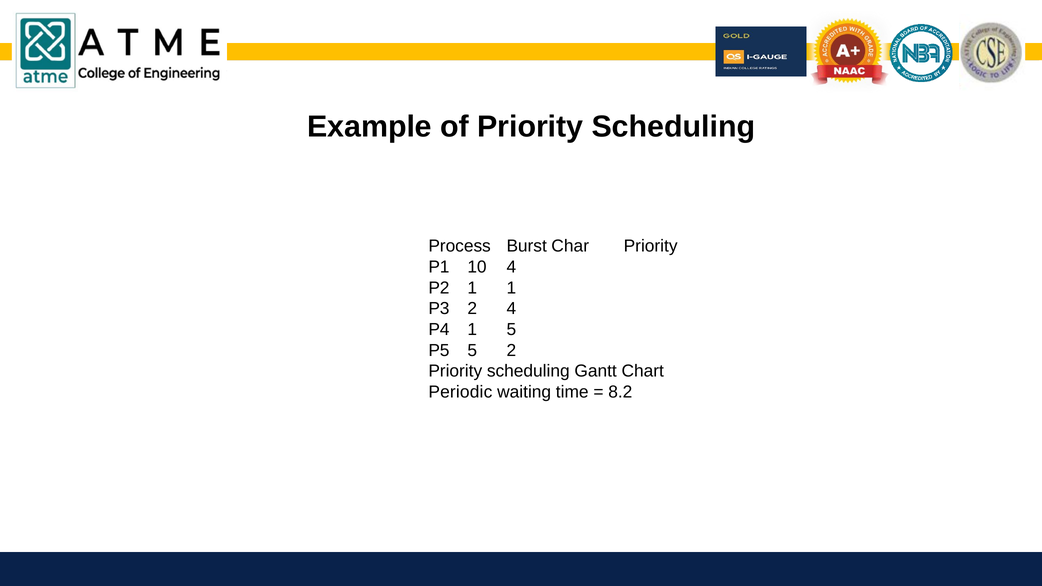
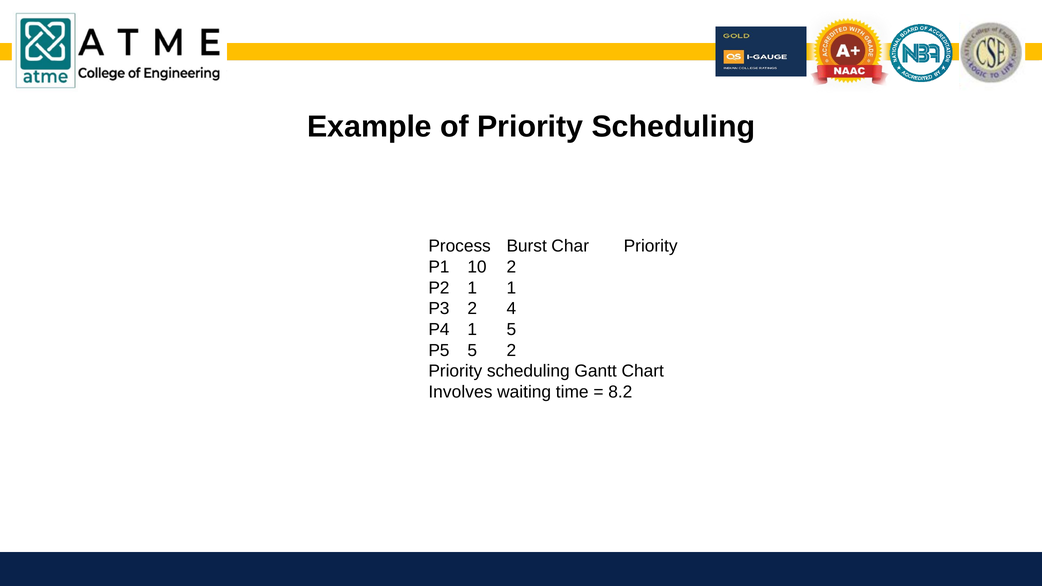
10 4: 4 -> 2
Periodic: Periodic -> Involves
